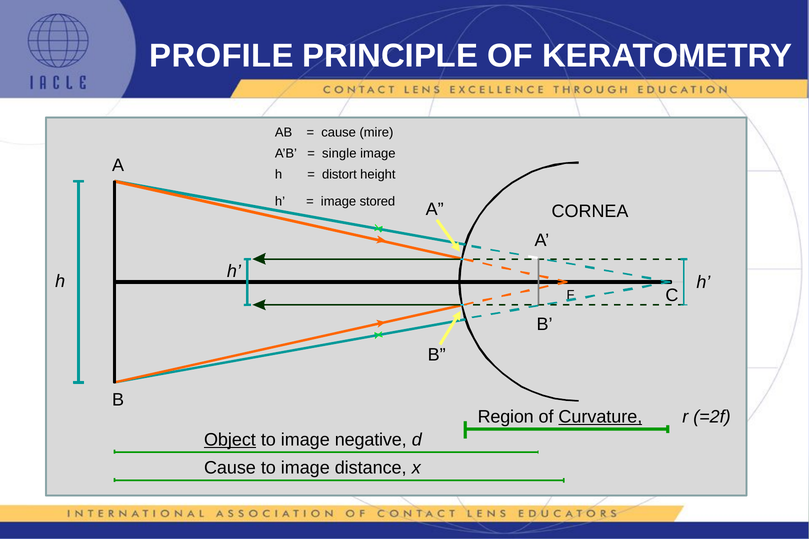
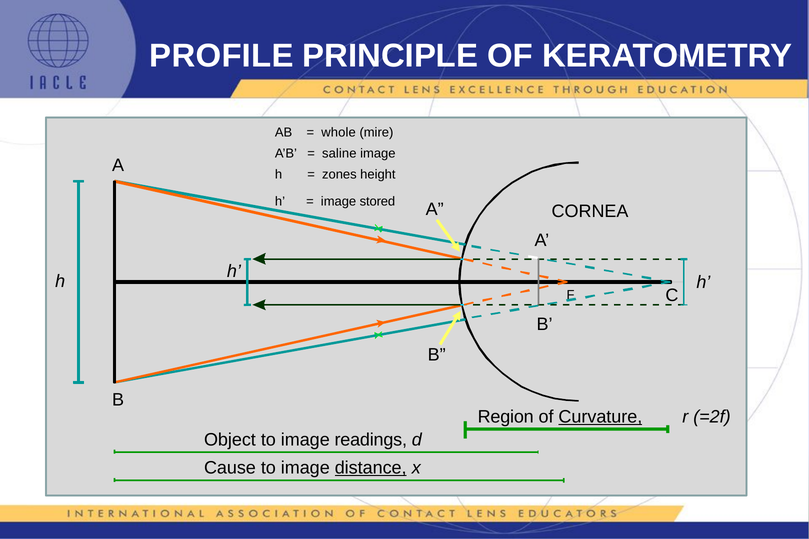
cause at (339, 133): cause -> whole
single: single -> saline
distort: distort -> zones
Object underline: present -> none
negative: negative -> readings
distance underline: none -> present
